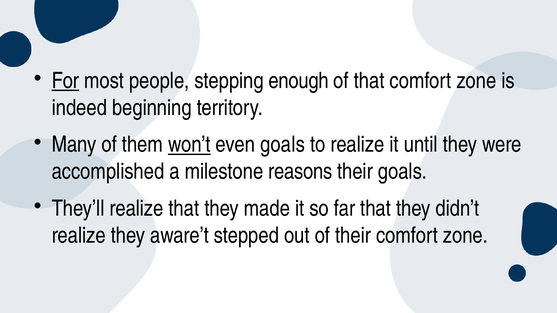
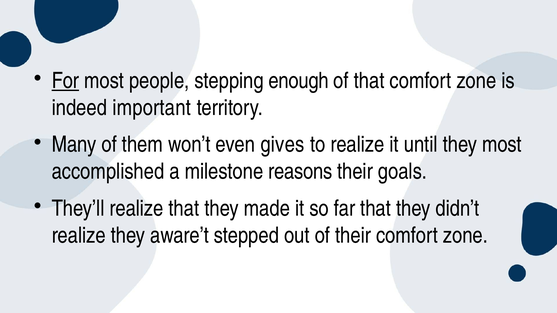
beginning: beginning -> important
won’t underline: present -> none
even goals: goals -> gives
they were: were -> most
